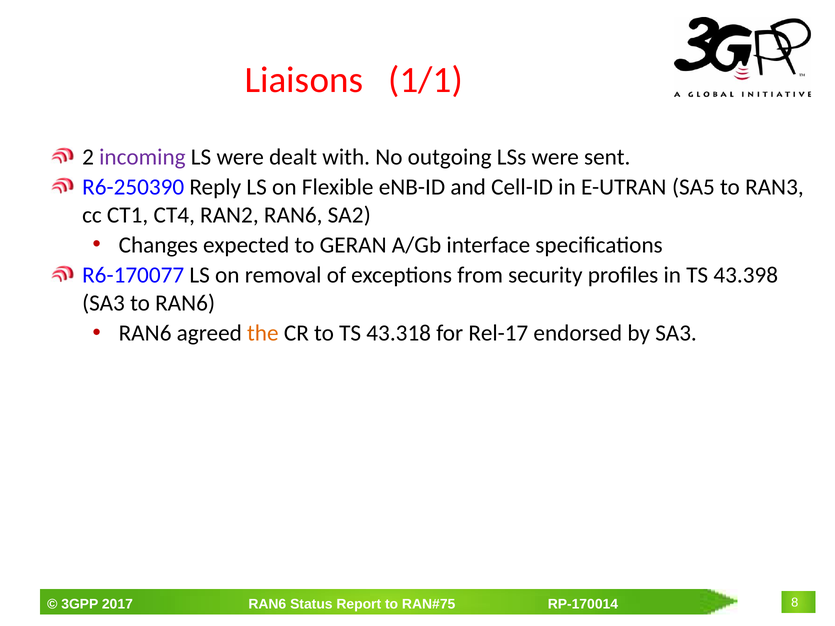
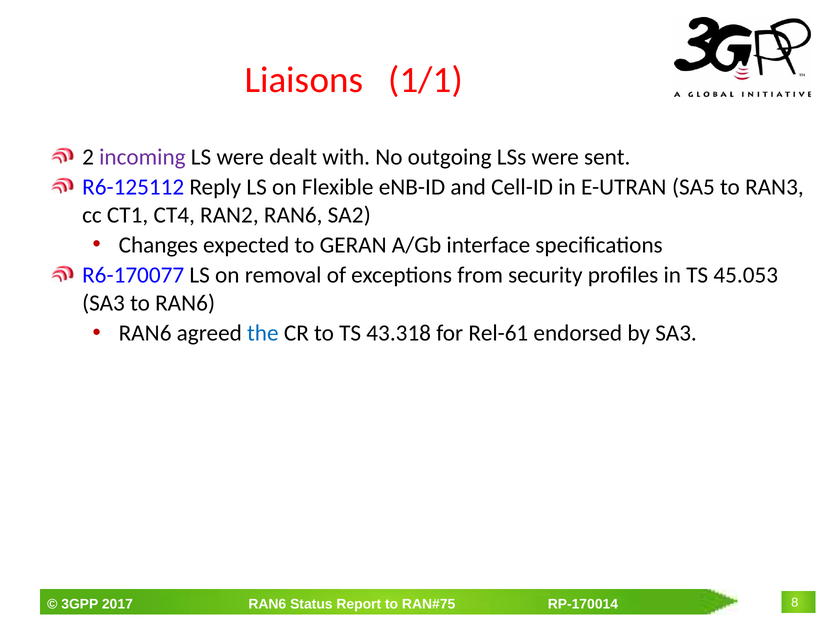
R6-250390: R6-250390 -> R6-125112
43.398: 43.398 -> 45.053
the colour: orange -> blue
Rel-17: Rel-17 -> Rel-61
